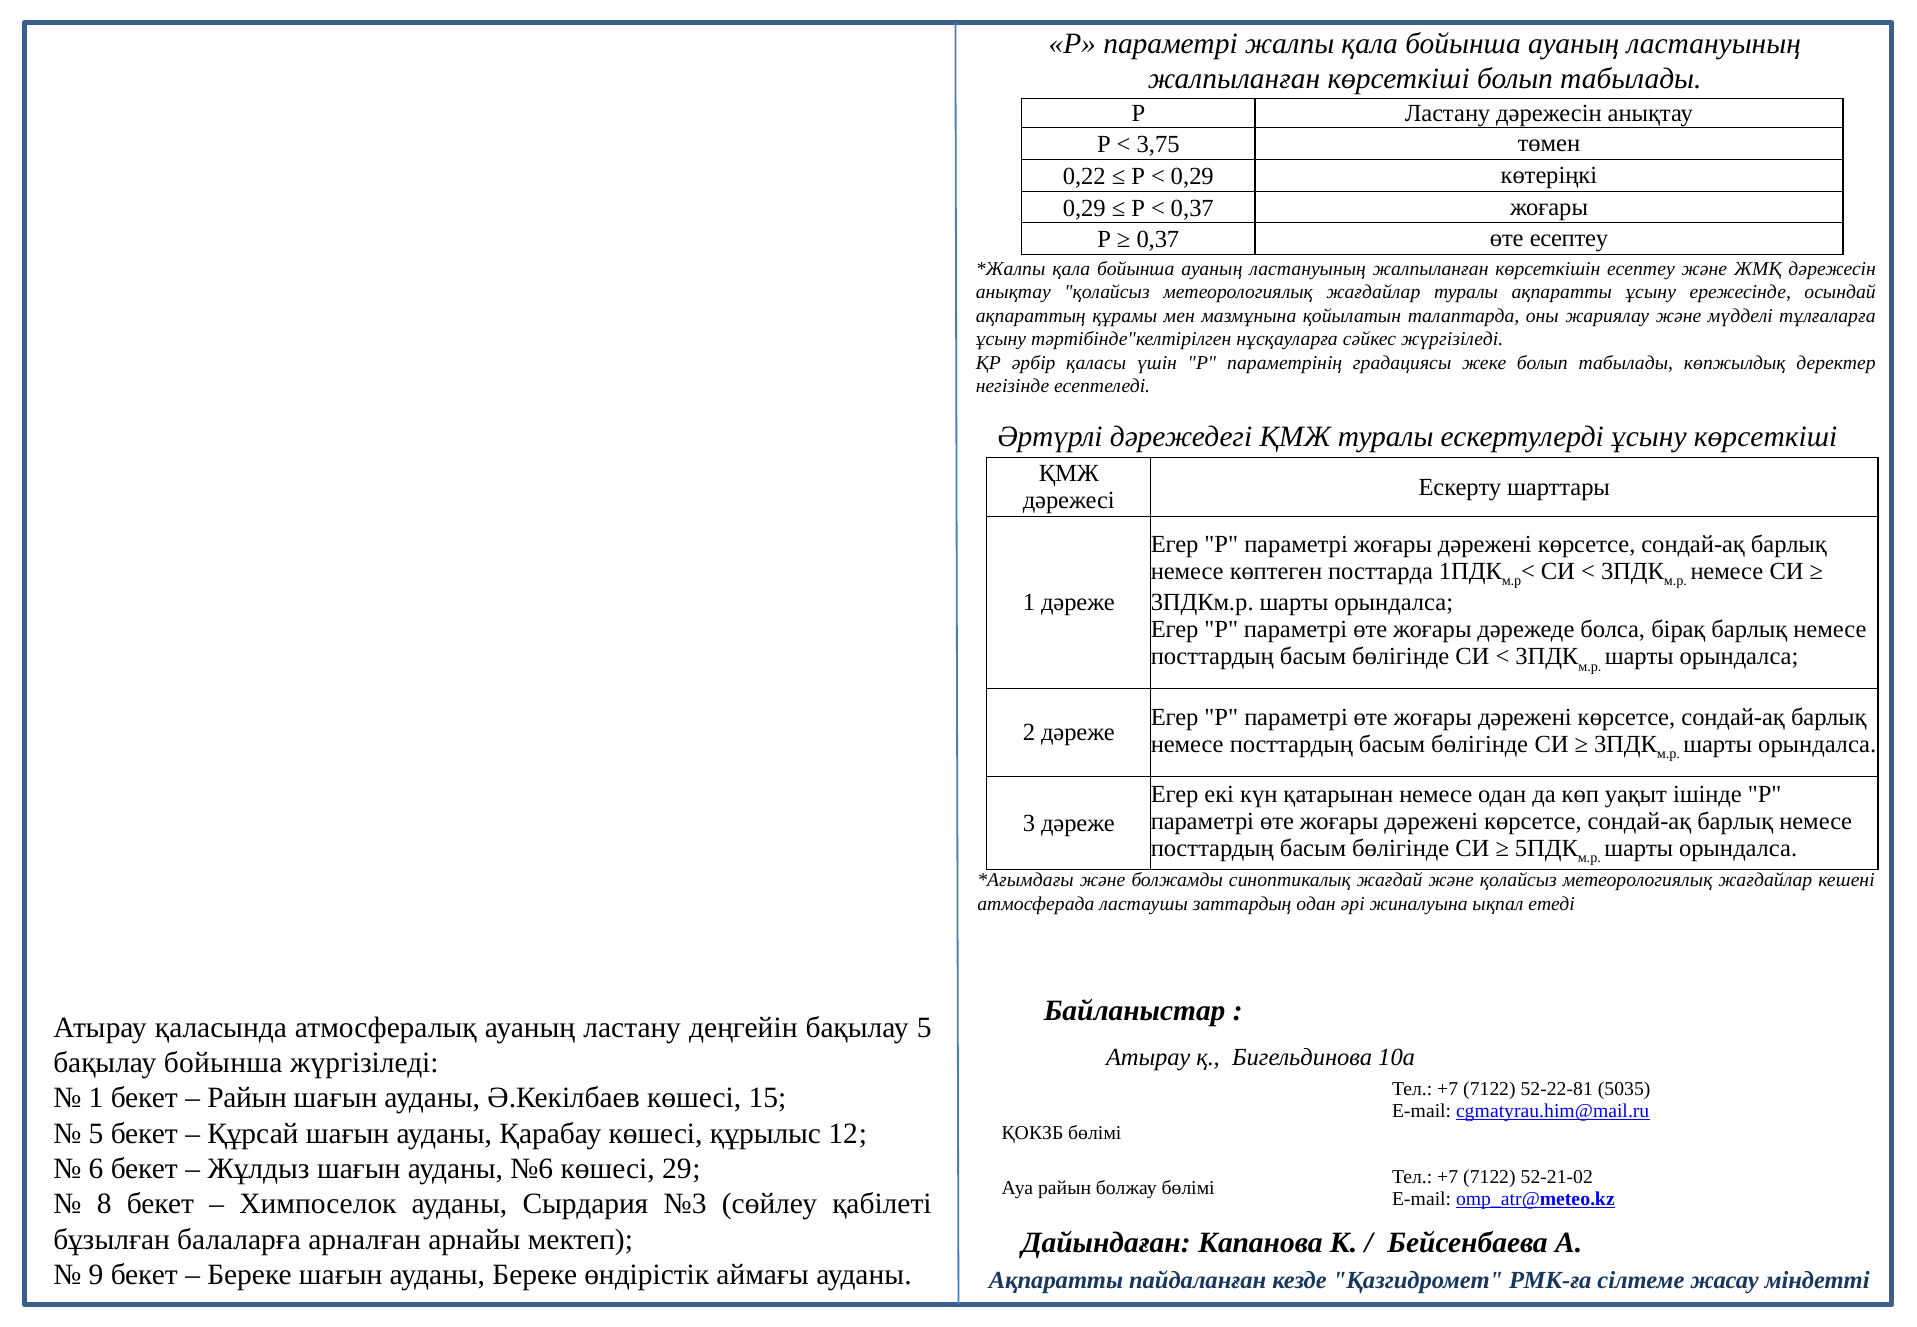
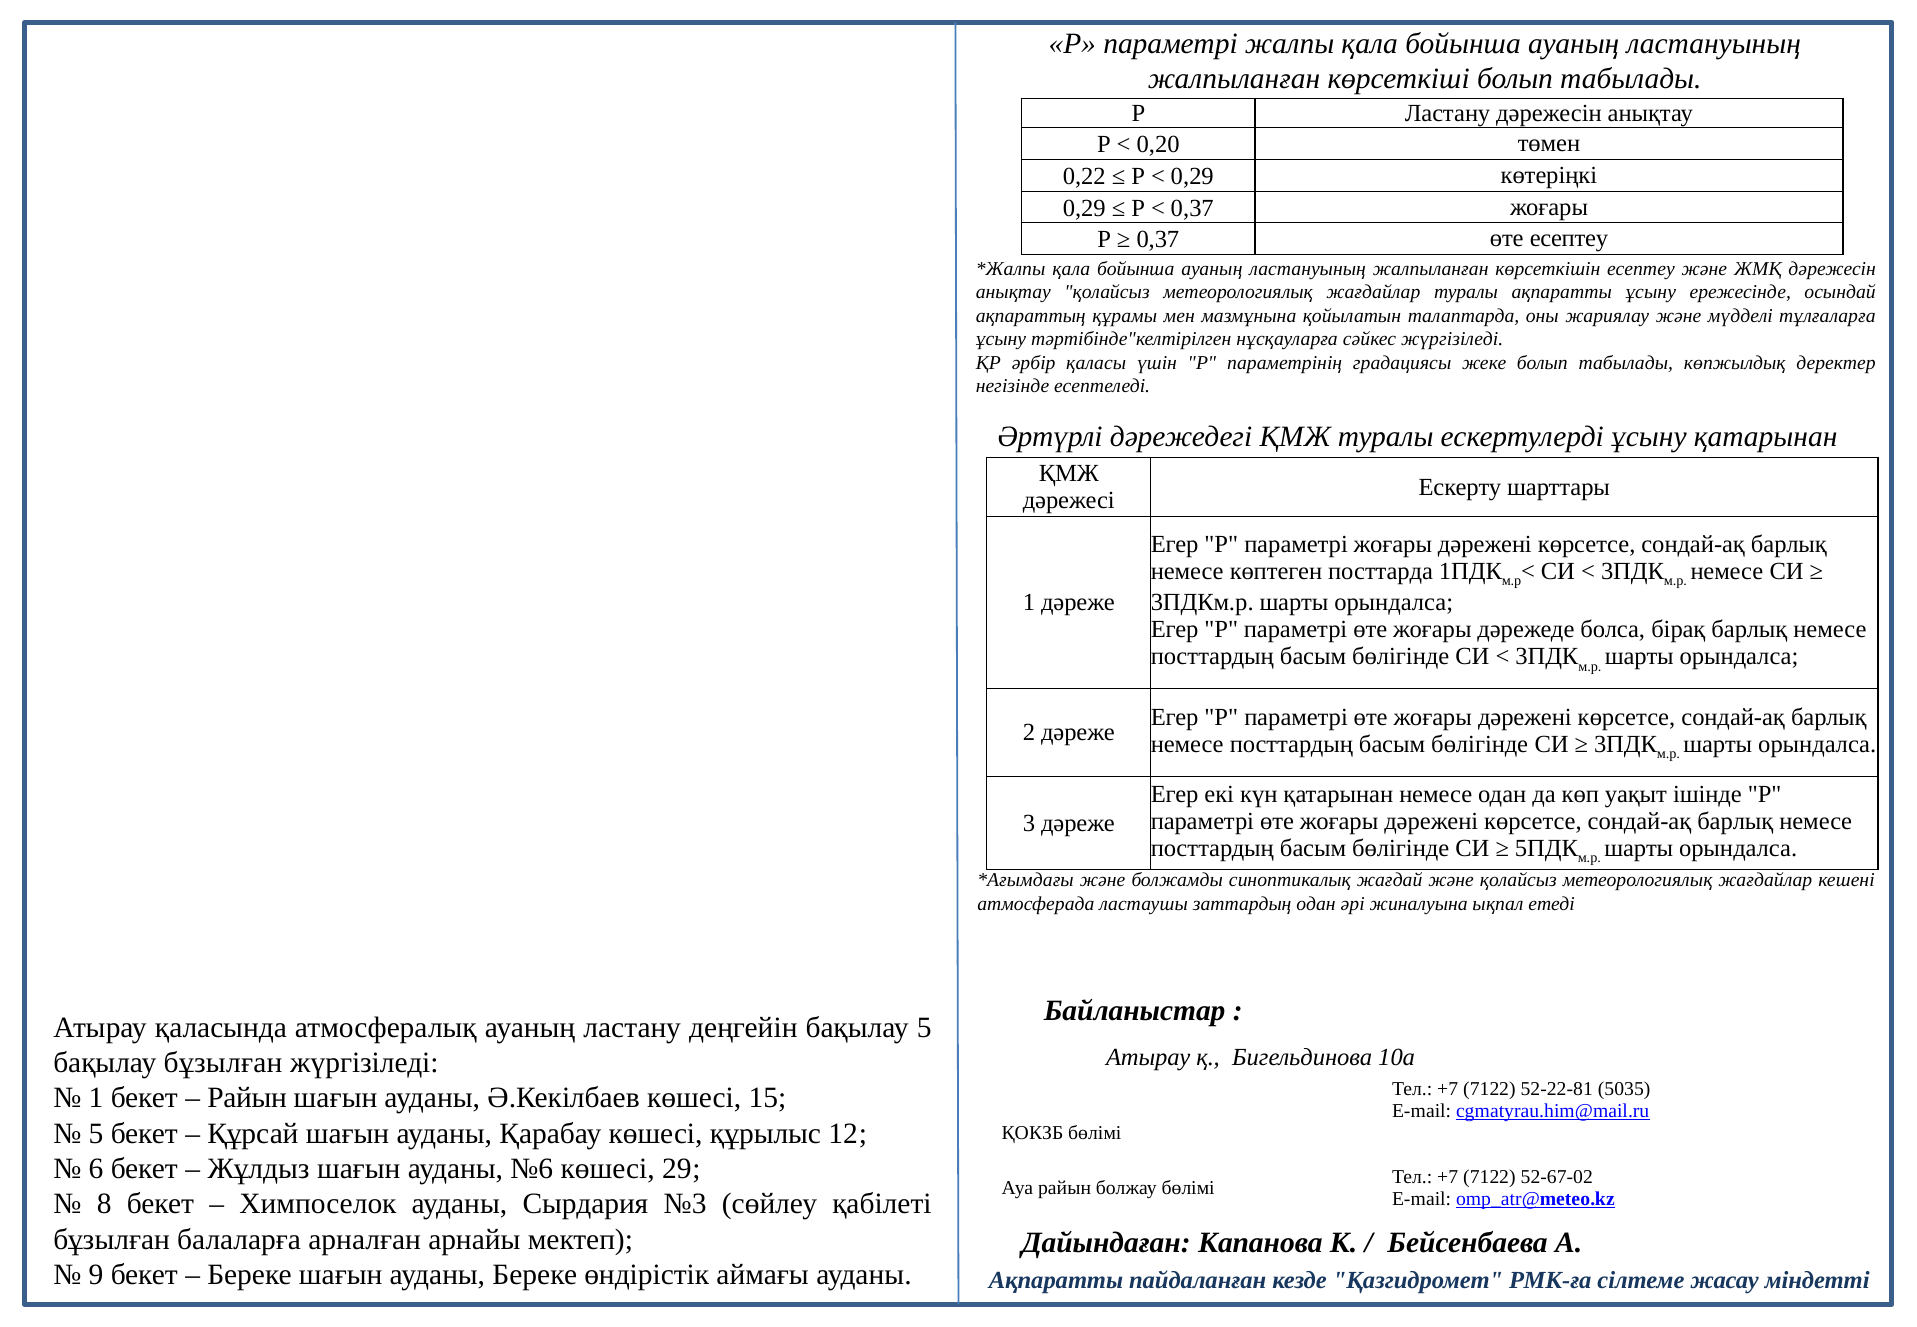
3,75: 3,75 -> 0,20
ұсыну көрсеткіші: көрсеткіші -> қатарынан
бақылау бойынша: бойынша -> бұзылған
52-21-02: 52-21-02 -> 52-67-02
